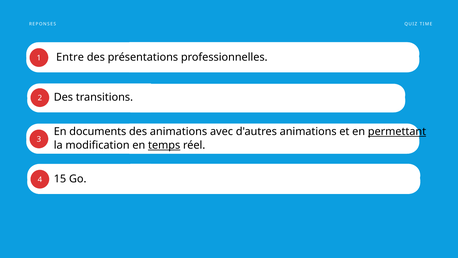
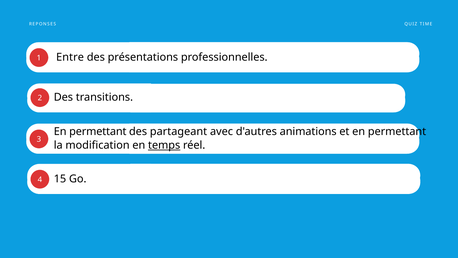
documents at (98, 131): documents -> permettant
des animations: animations -> partageant
permettant at (397, 131) underline: present -> none
